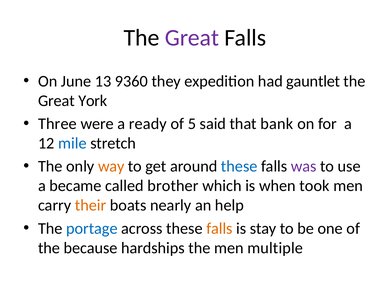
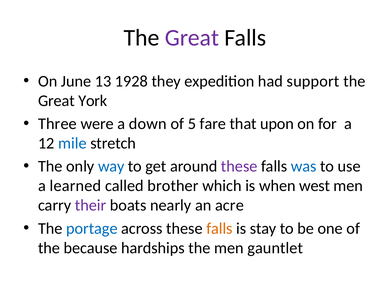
9360: 9360 -> 1928
gauntlet: gauntlet -> support
ready: ready -> down
said: said -> fare
bank: bank -> upon
way colour: orange -> blue
these at (239, 166) colour: blue -> purple
was colour: purple -> blue
became: became -> learned
took: took -> west
their colour: orange -> purple
help: help -> acre
multiple: multiple -> gauntlet
